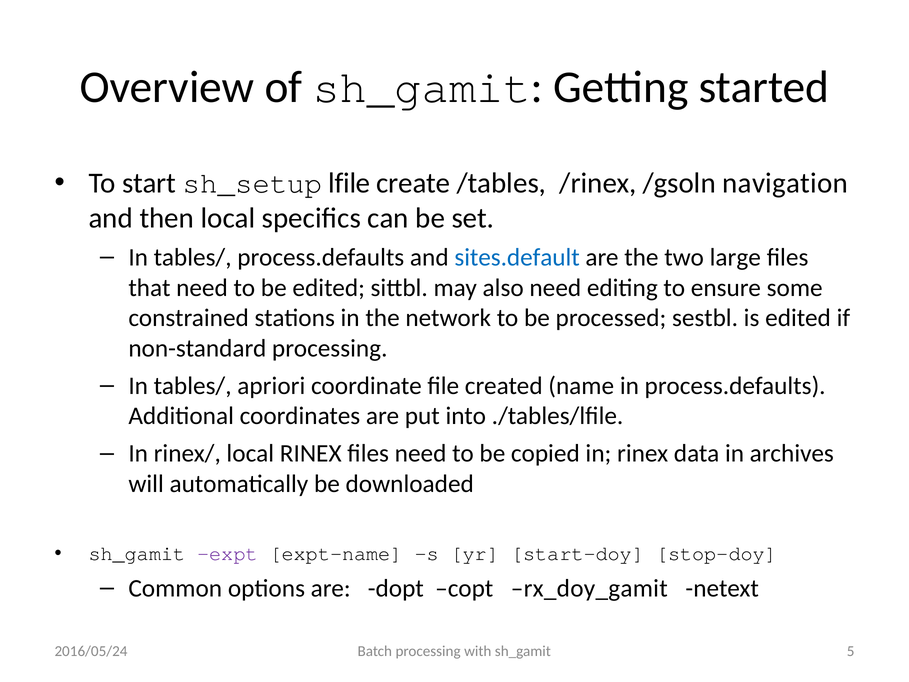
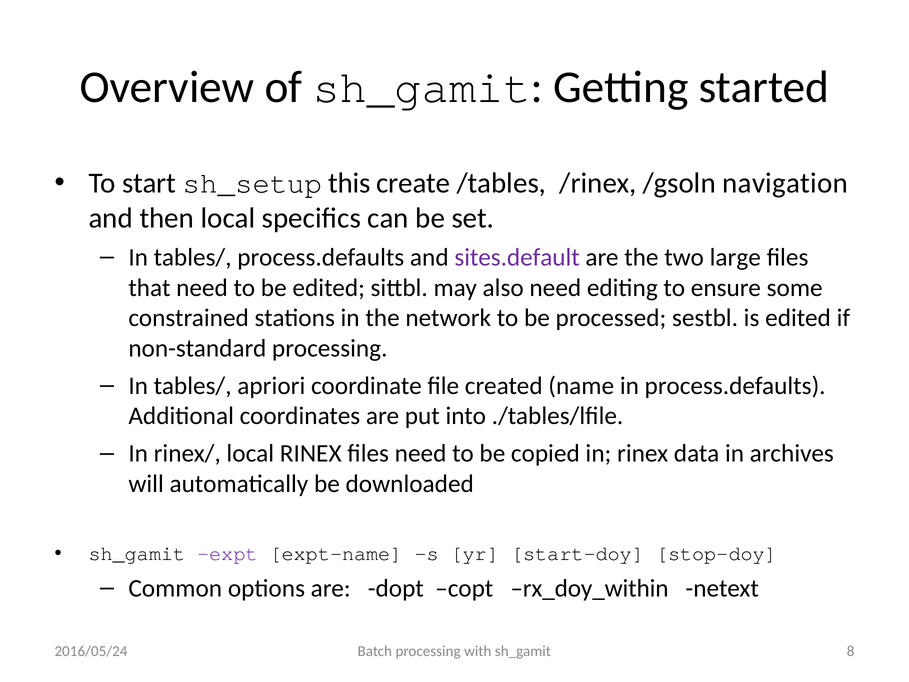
lfile: lfile -> this
sites.default colour: blue -> purple
rx_doy_gamit: rx_doy_gamit -> rx_doy_within
5: 5 -> 8
